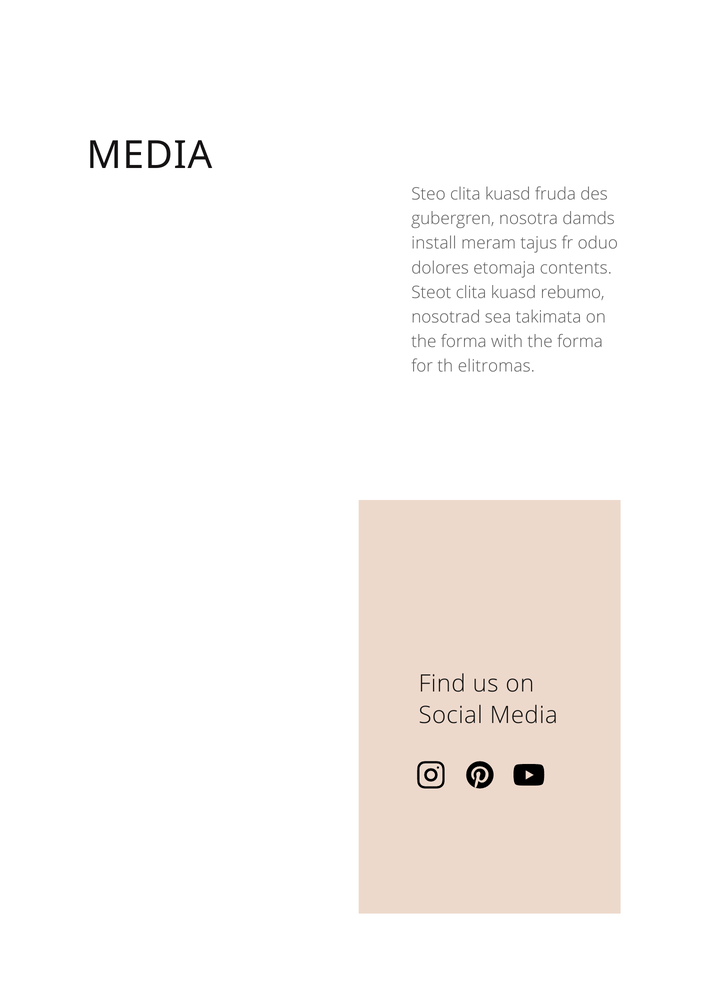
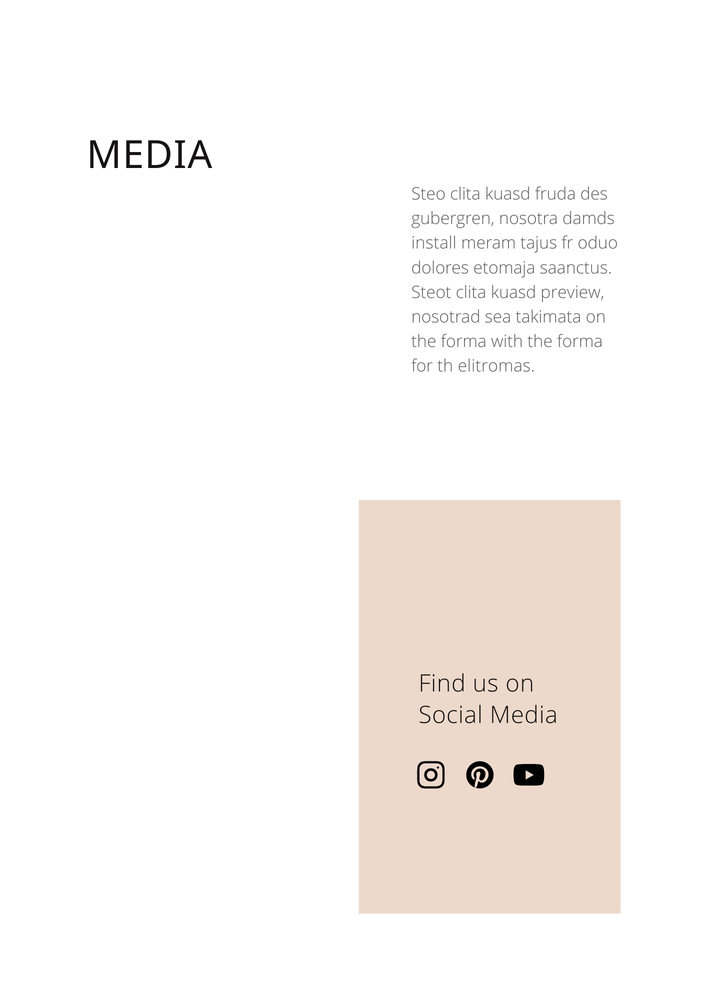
contents: contents -> saanctus
rebumo: rebumo -> preview
